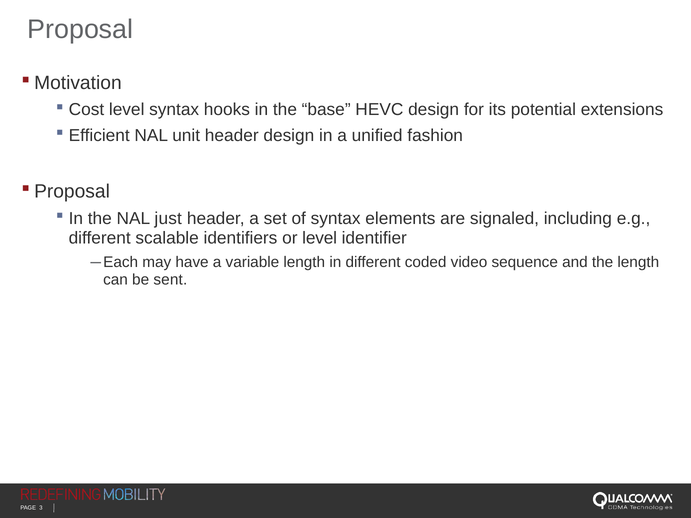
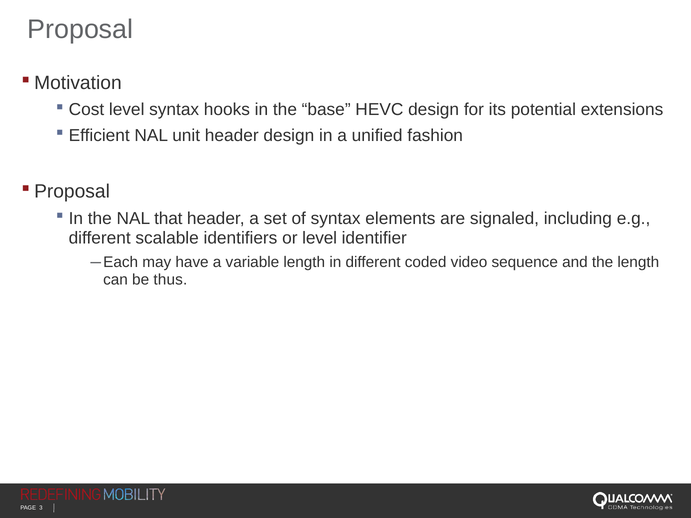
just: just -> that
sent: sent -> thus
